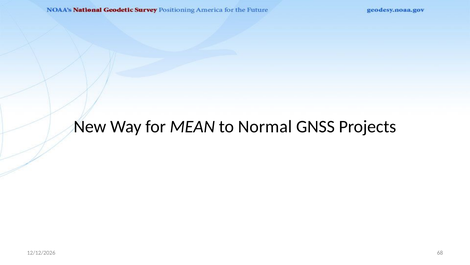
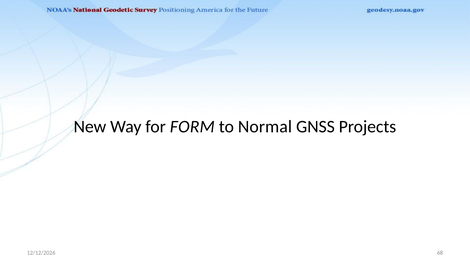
MEAN: MEAN -> FORM
